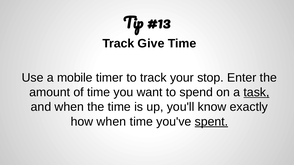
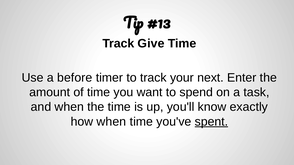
mobile: mobile -> before
stop: stop -> next
task underline: present -> none
